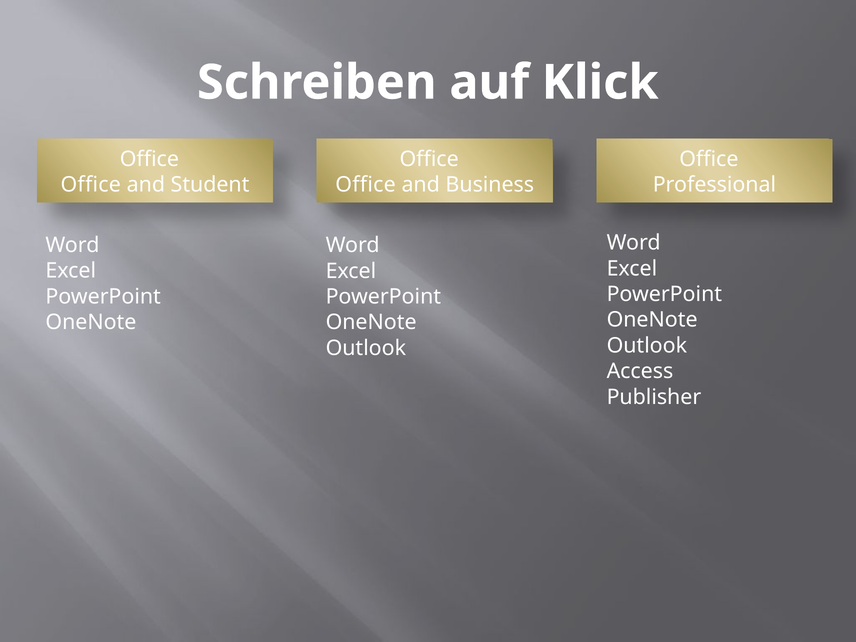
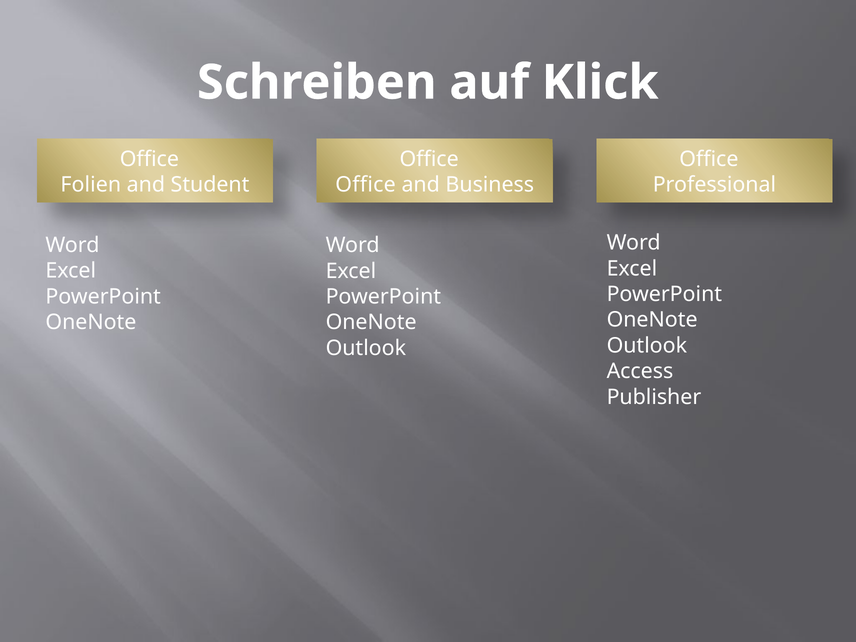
Office at (91, 185): Office -> Folien
